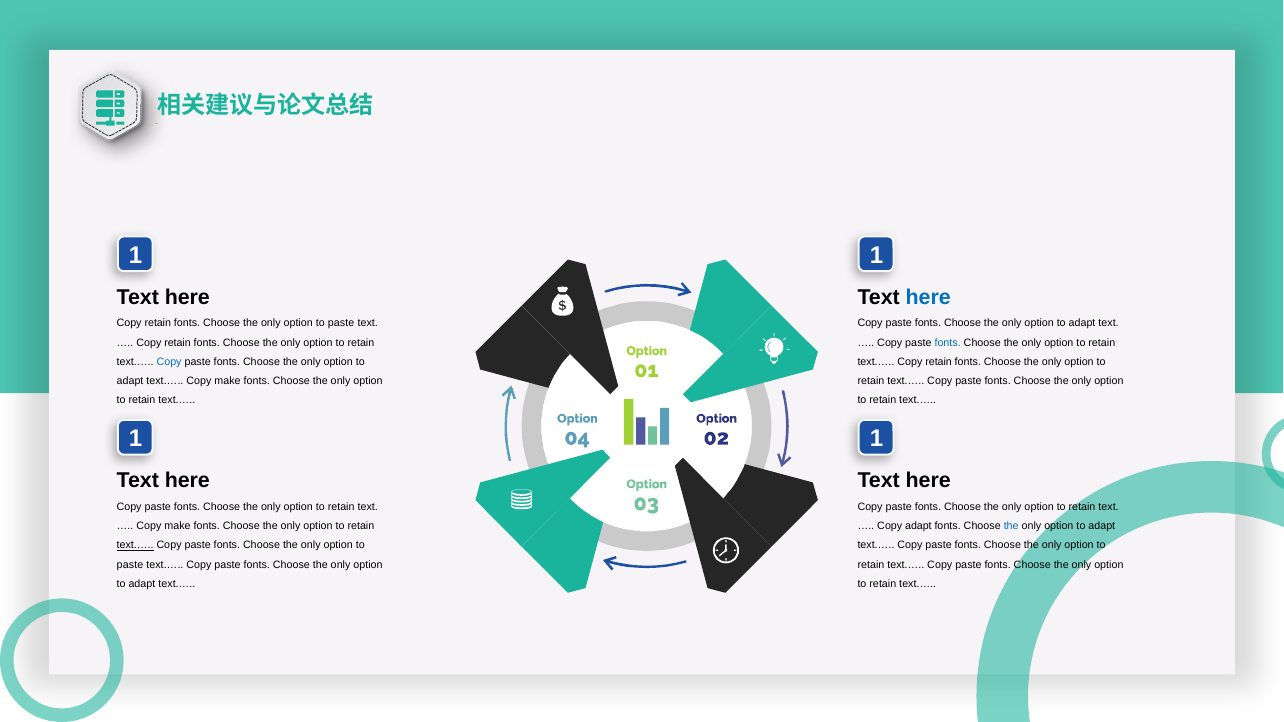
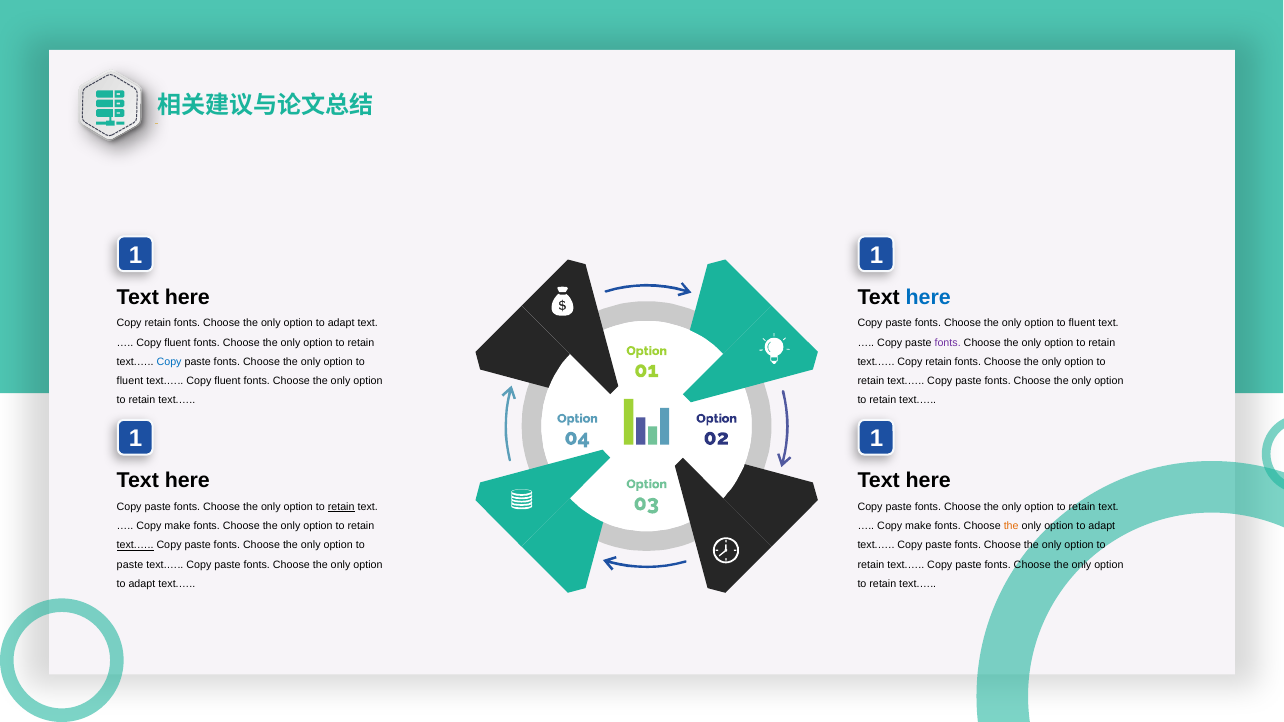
paste at (341, 324): paste -> adapt
adapt at (1082, 324): adapt -> fluent
retain at (178, 343): retain -> fluent
fonts at (948, 343) colour: blue -> purple
adapt at (130, 381): adapt -> fluent
text.… Copy make: make -> fluent
retain at (341, 507) underline: none -> present
adapt at (918, 526): adapt -> make
the at (1011, 526) colour: blue -> orange
